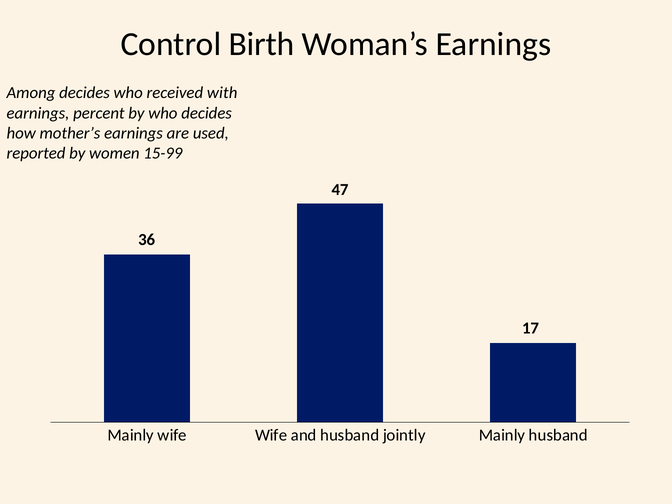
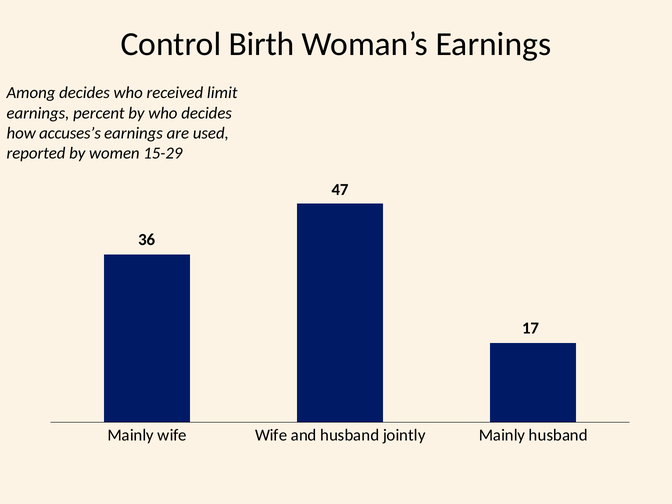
with: with -> limit
mother’s: mother’s -> accuses’s
15-99: 15-99 -> 15-29
